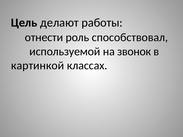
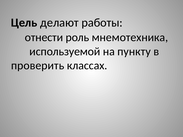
способствовал: способствовал -> мнемотехника
звонок: звонок -> пункту
картинкой: картинкой -> проверить
